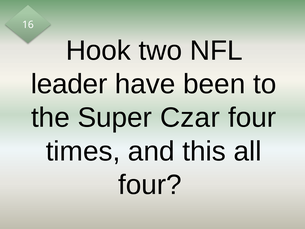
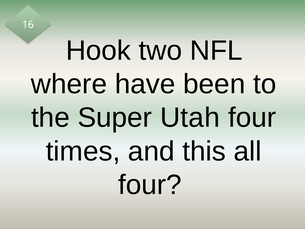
leader: leader -> where
Czar: Czar -> Utah
